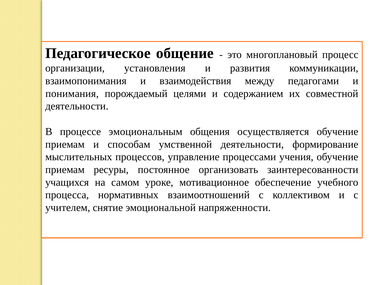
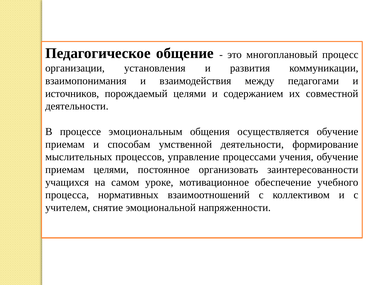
понимания: понимания -> источников
приемам ресуры: ресуры -> целями
